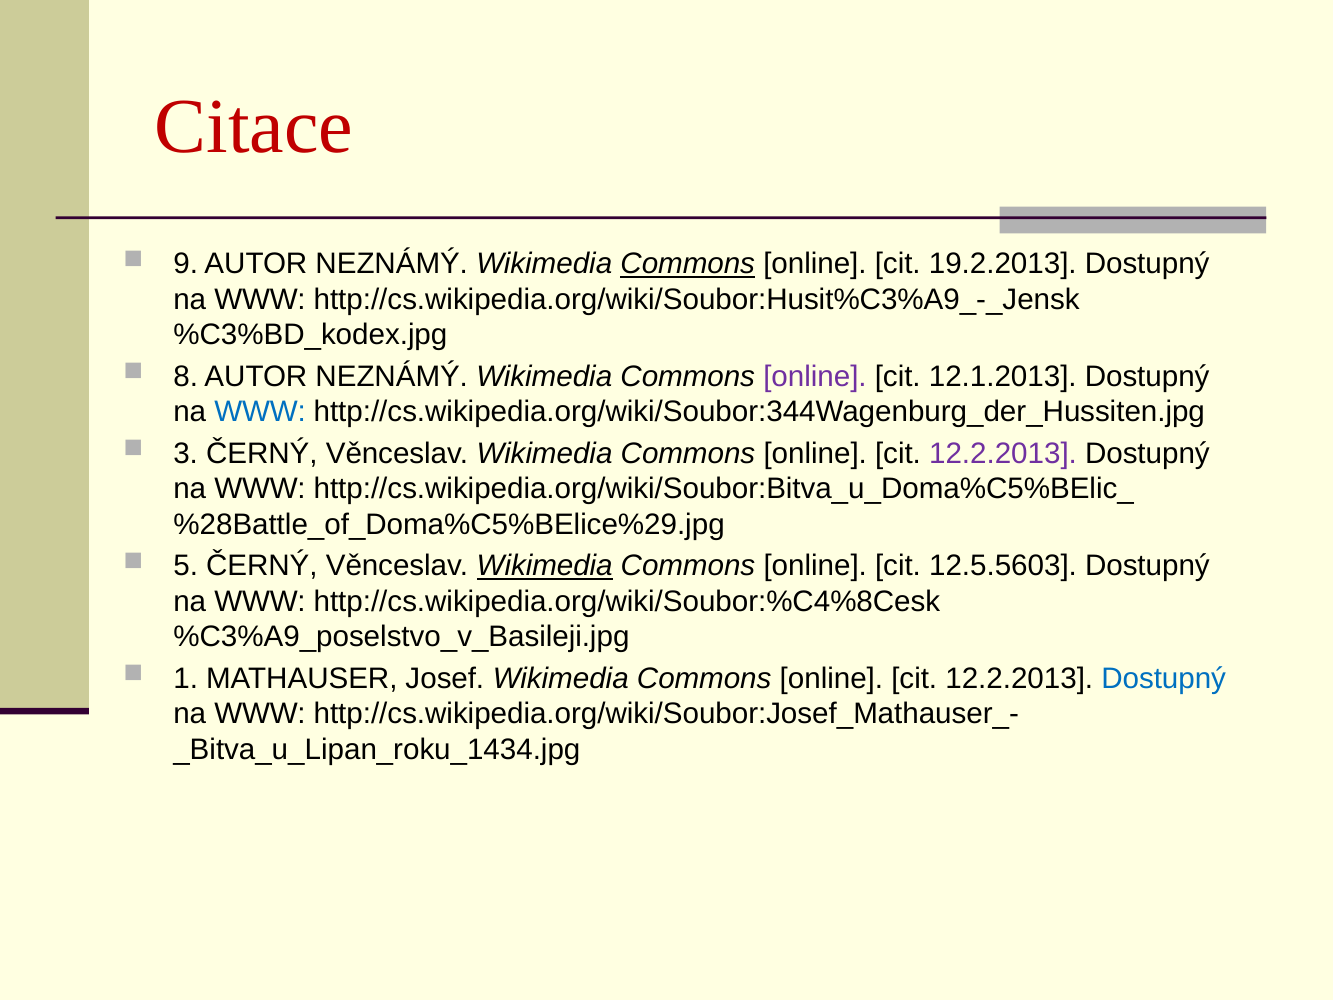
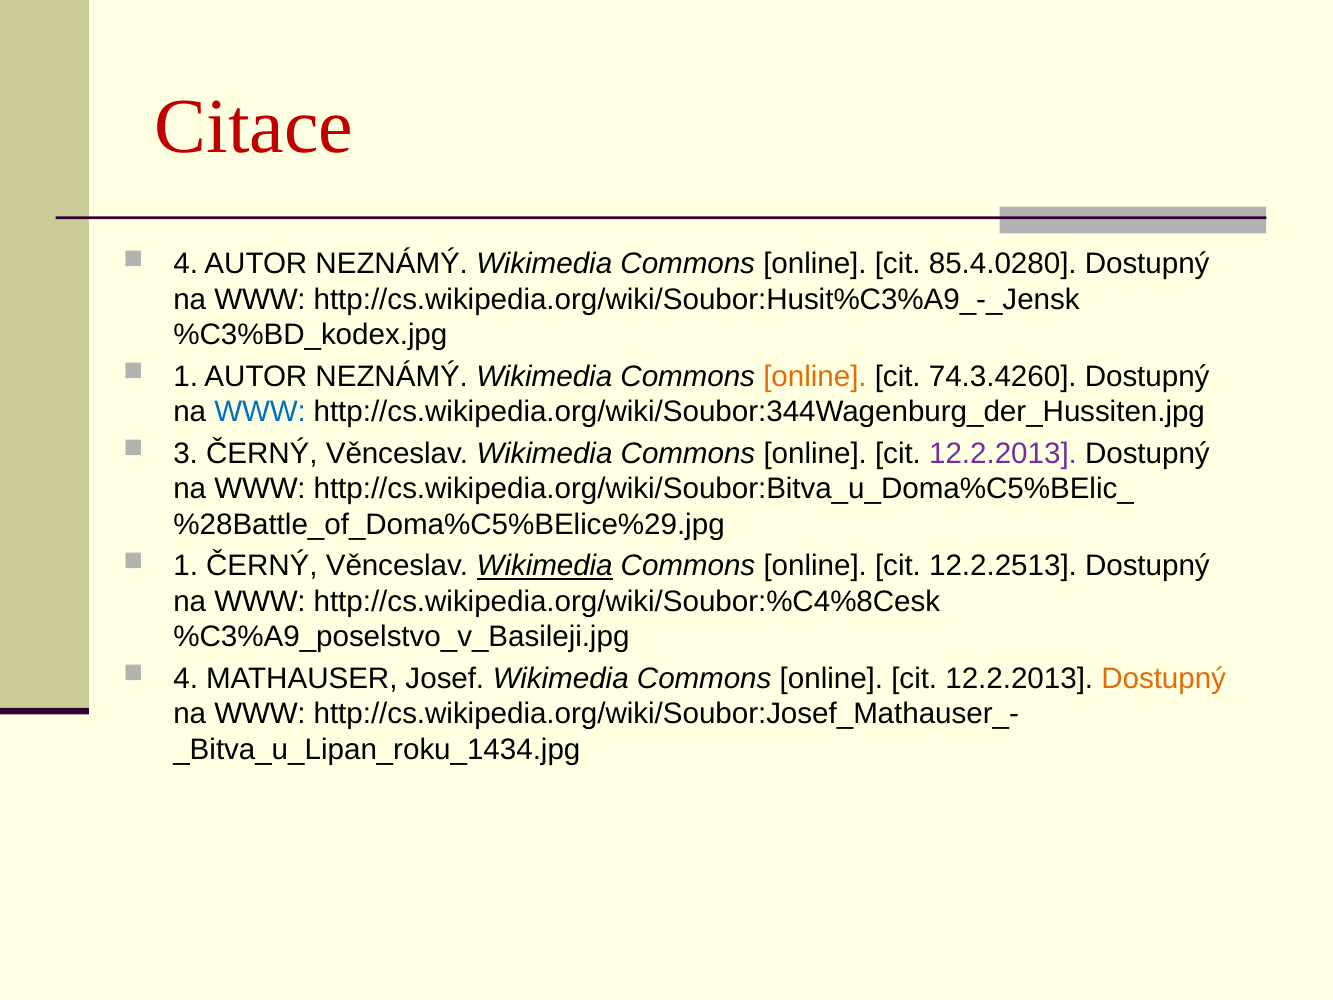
9 at (186, 264): 9 -> 4
Commons at (688, 264) underline: present -> none
19.2.2013: 19.2.2013 -> 85.4.0280
8 at (186, 376): 8 -> 1
online at (815, 376) colour: purple -> orange
12.1.2013: 12.1.2013 -> 74.3.4260
5 at (186, 566): 5 -> 1
12.5.5603: 12.5.5603 -> 12.2.2513
1 at (186, 678): 1 -> 4
Dostupný at (1164, 678) colour: blue -> orange
